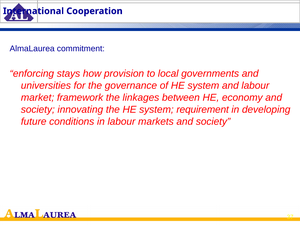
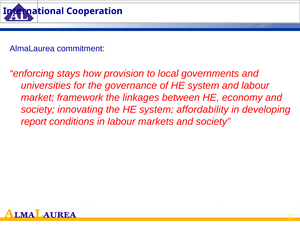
requirement: requirement -> affordability
future: future -> report
